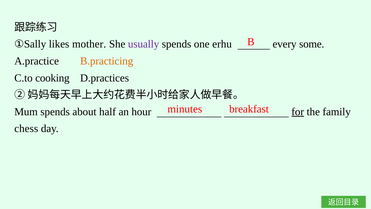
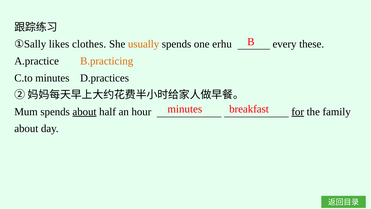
mother: mother -> clothes
usually colour: purple -> orange
some: some -> these
C.to cooking: cooking -> minutes
about at (84, 112) underline: none -> present
chess at (26, 128): chess -> about
